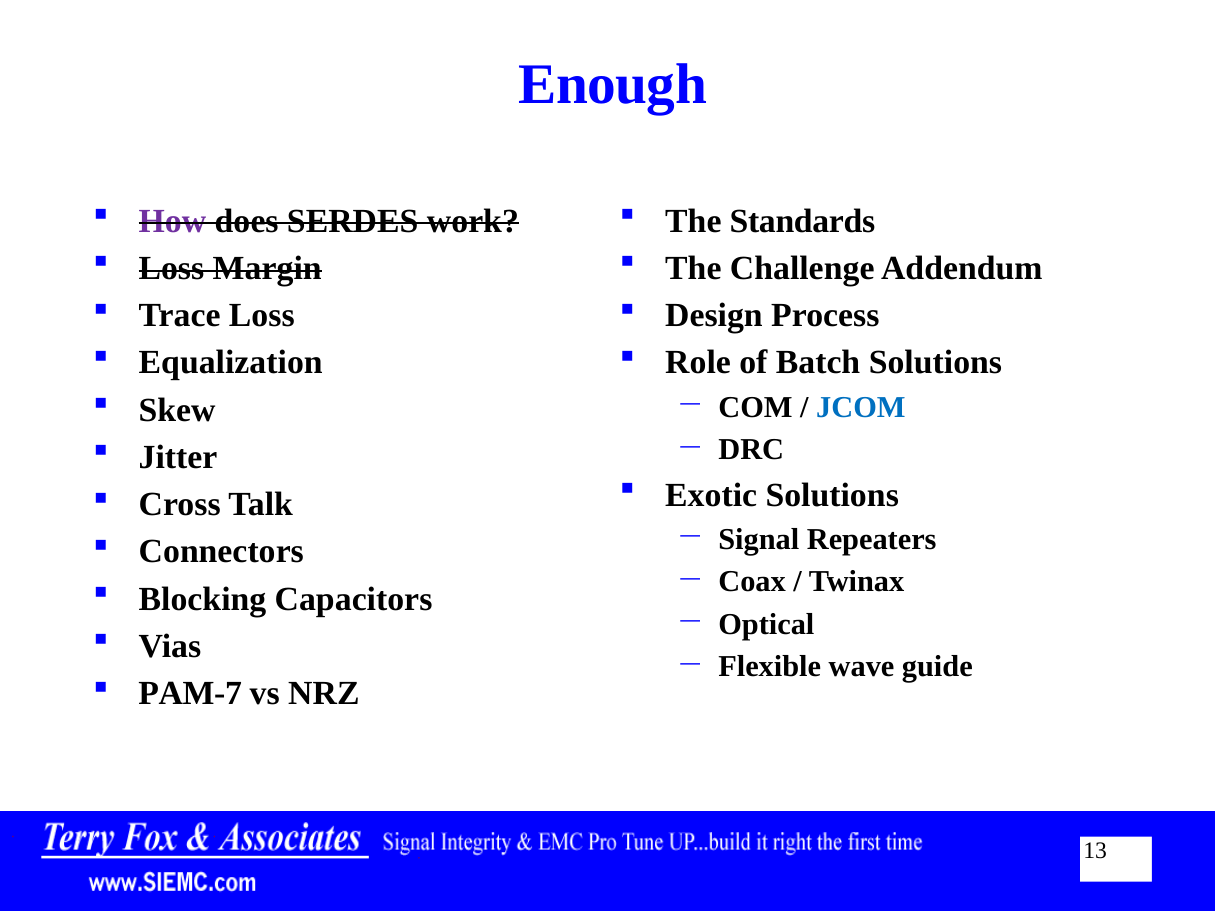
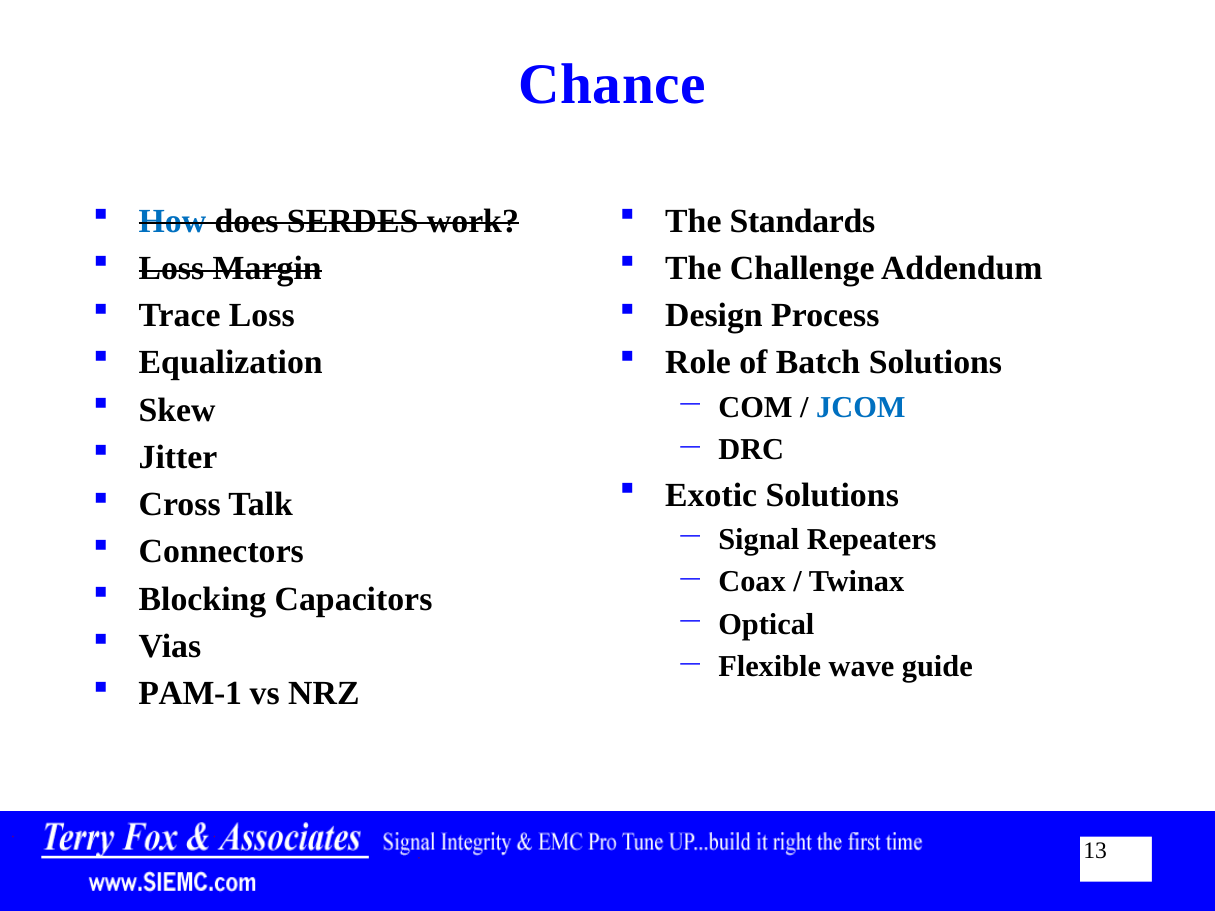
Enough: Enough -> Chance
How colour: purple -> blue
PAM-7: PAM-7 -> PAM-1
